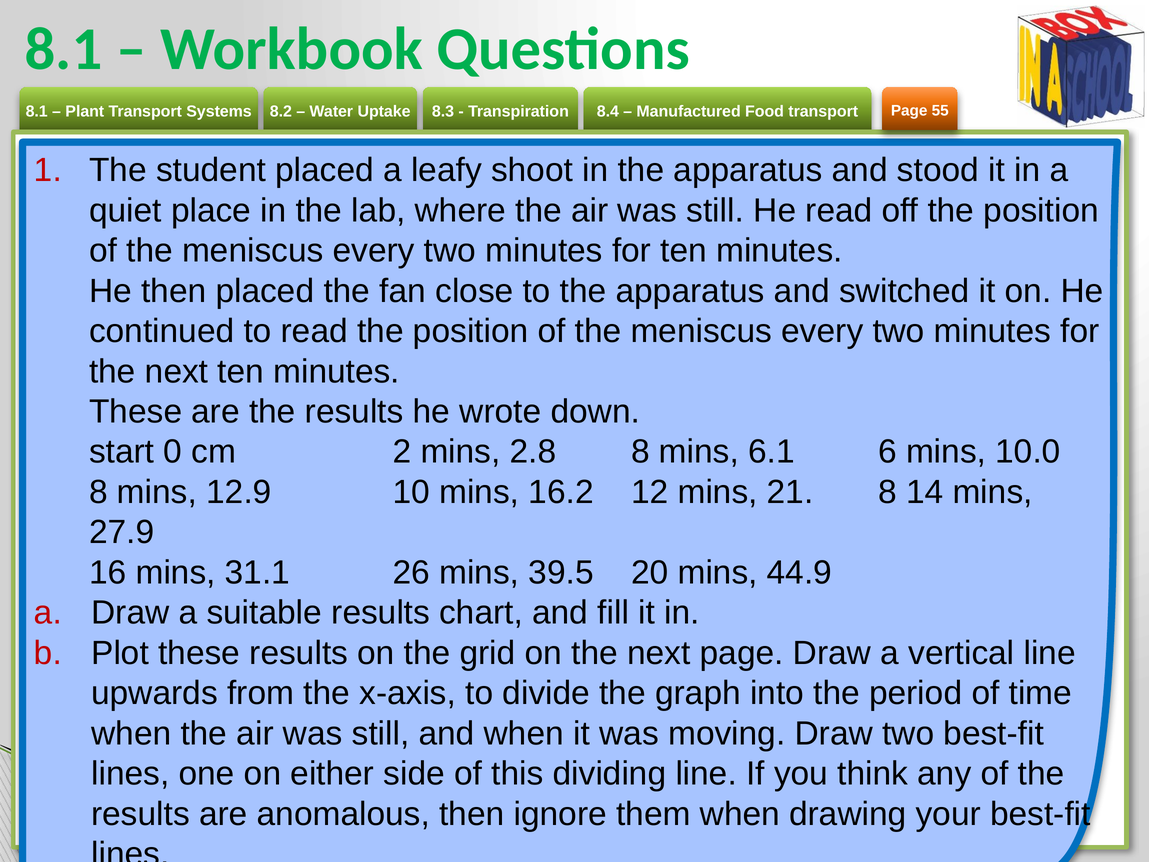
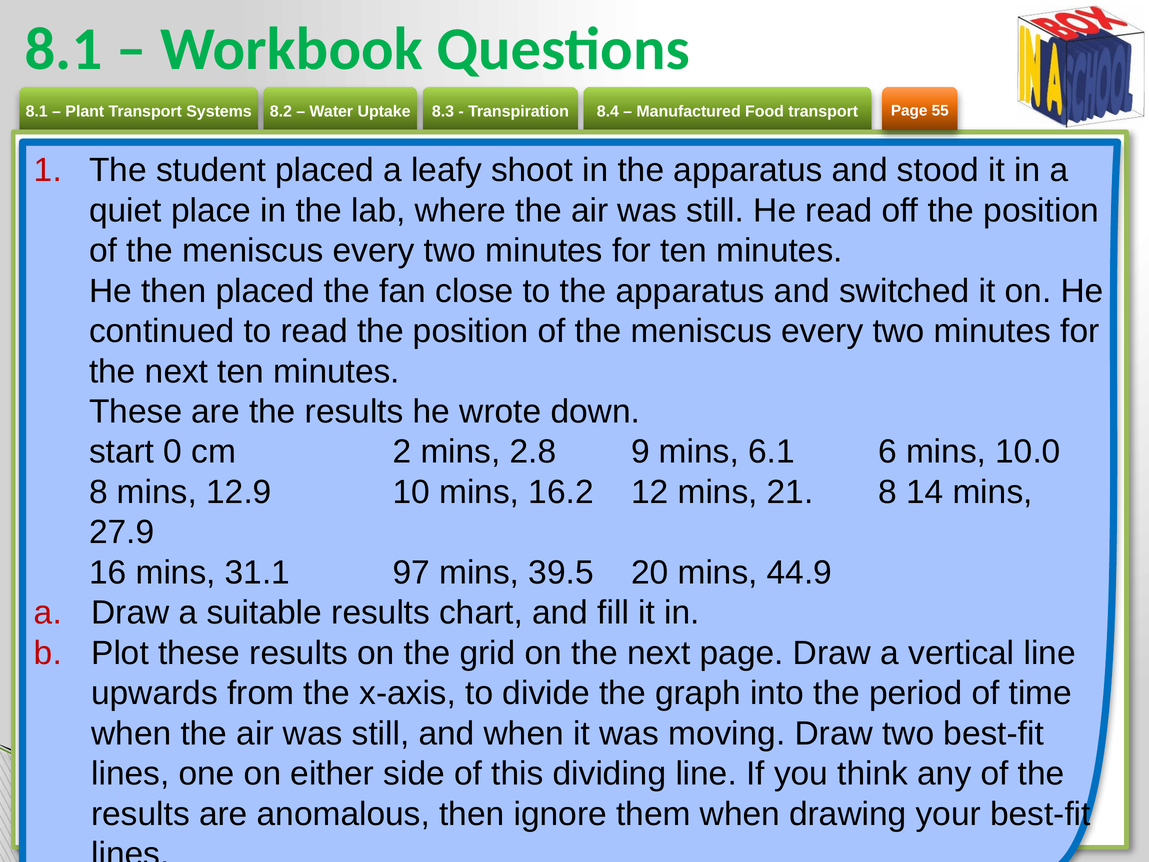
2.8 8: 8 -> 9
26: 26 -> 97
